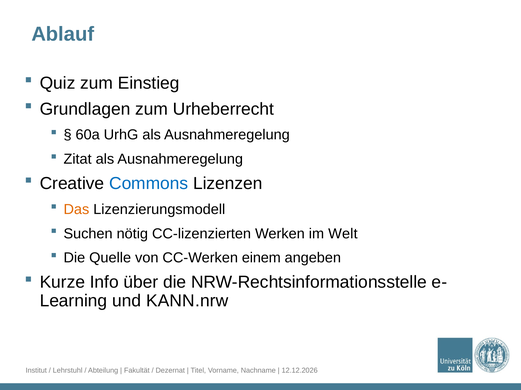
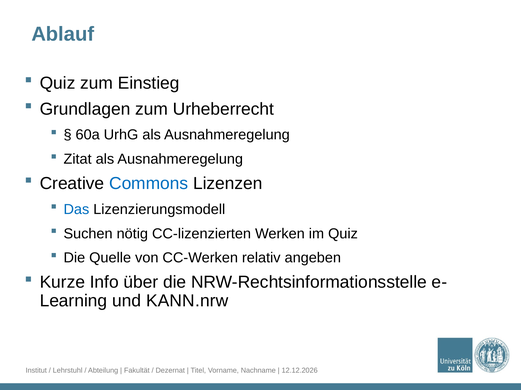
Das colour: orange -> blue
im Welt: Welt -> Quiz
einem: einem -> relativ
